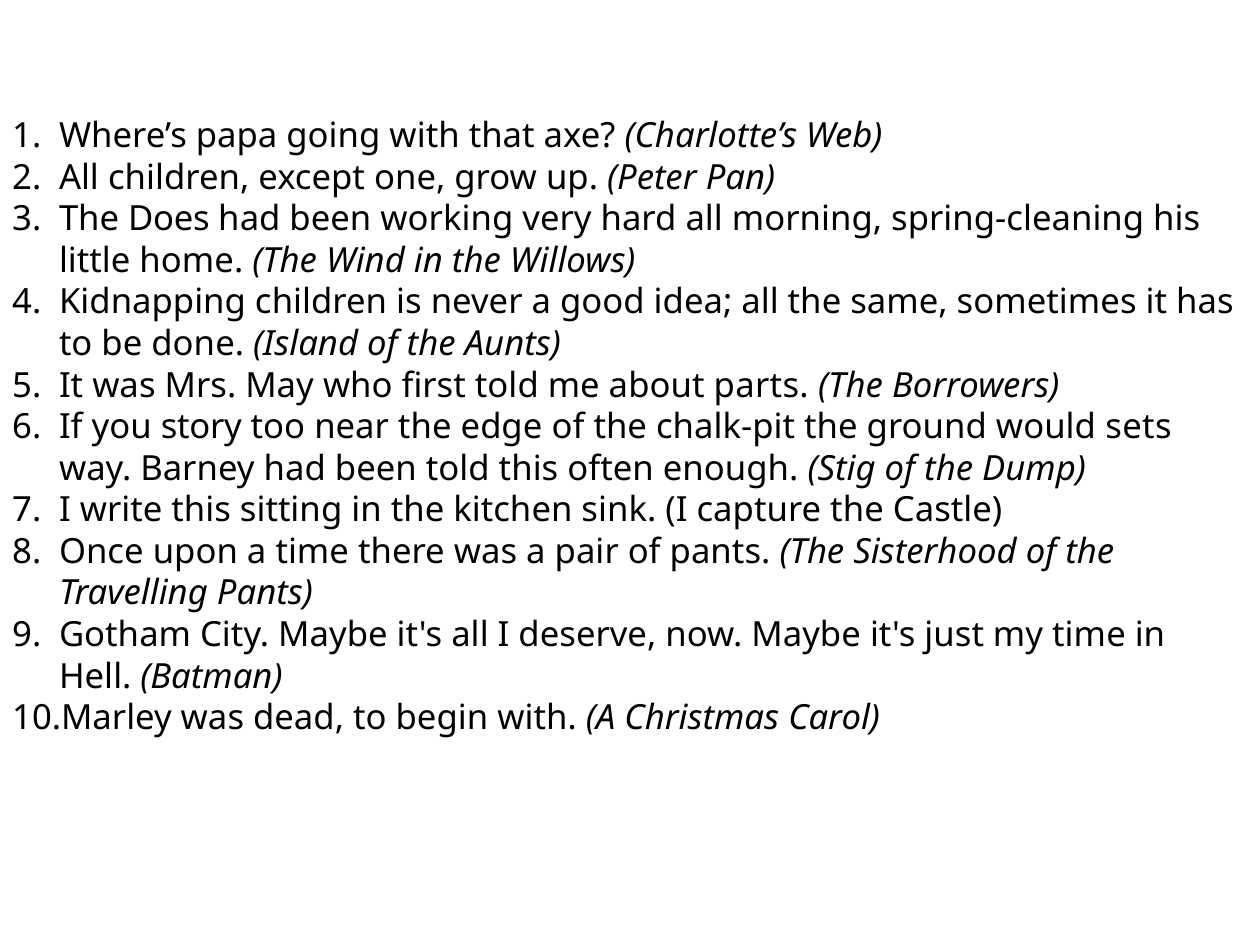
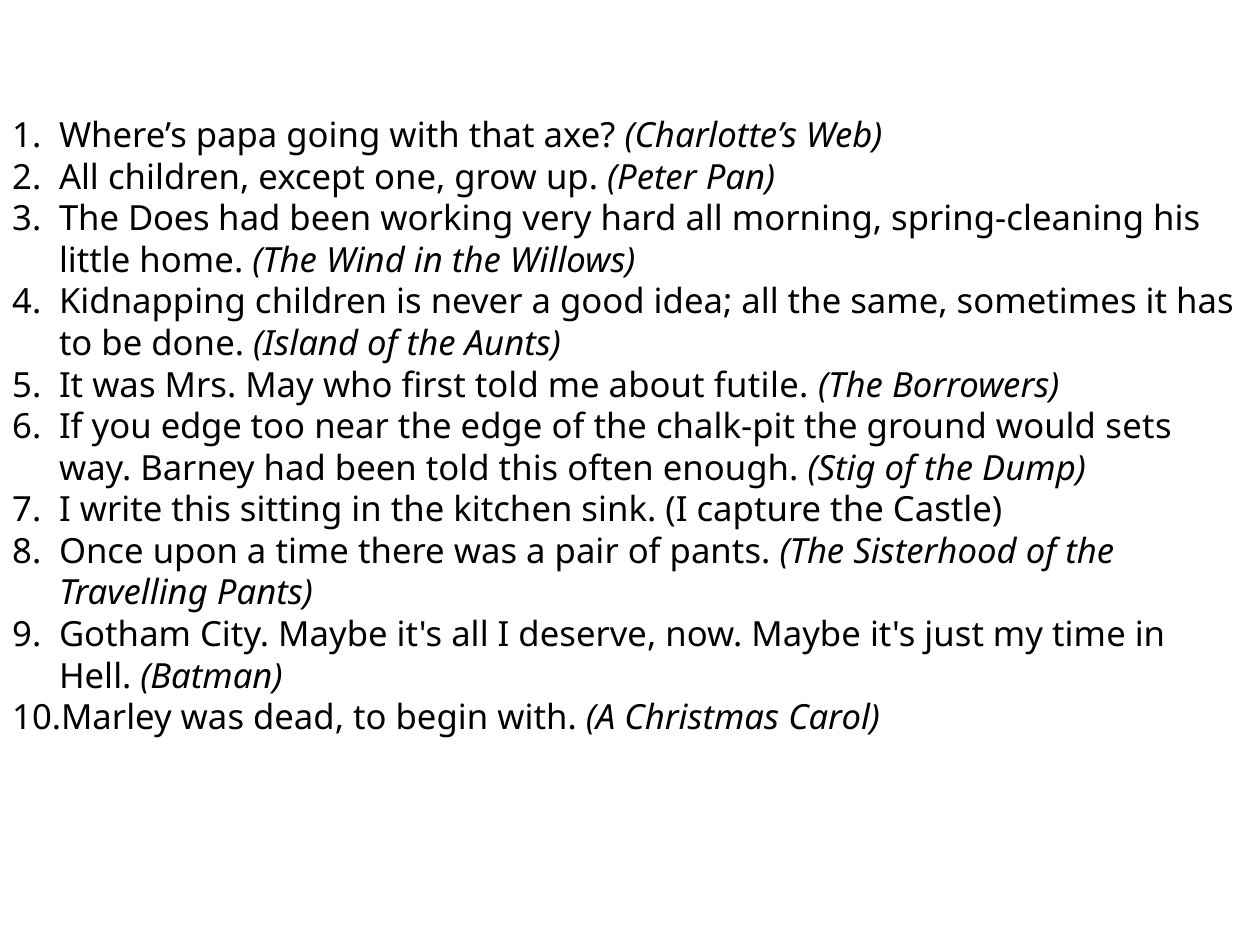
parts: parts -> futile
you story: story -> edge
